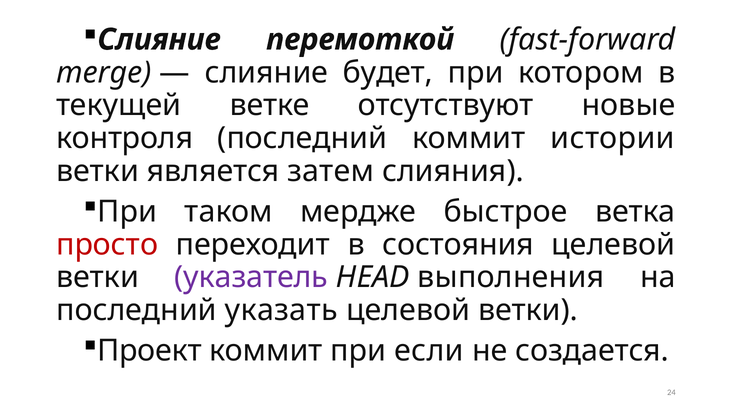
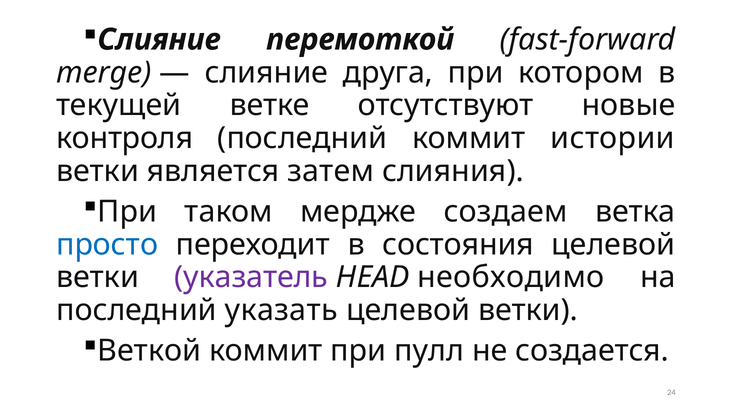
будет: будет -> друга
быстрое: быстрое -> создаем
просто colour: red -> blue
выполнения: выполнения -> необходимо
Проект: Проект -> Веткой
если: если -> пулл
